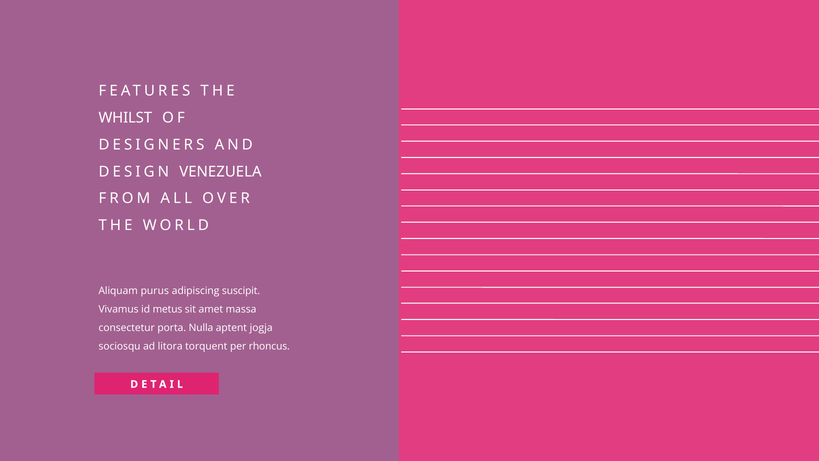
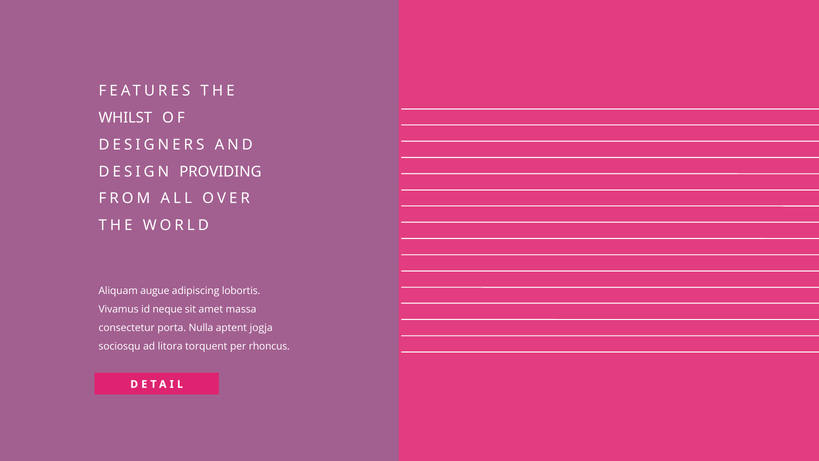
VENEZUELA: VENEZUELA -> PROVIDING
purus: purus -> augue
suscipit: suscipit -> lobortis
metus: metus -> neque
